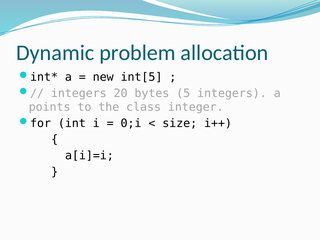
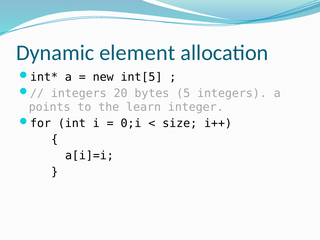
problem: problem -> element
class: class -> learn
